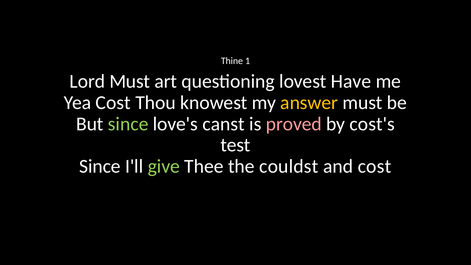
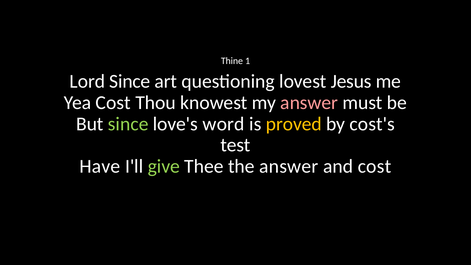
Lord Must: Must -> Since
Have: Have -> Jesus
answer at (309, 103) colour: yellow -> pink
canst: canst -> word
proved colour: pink -> yellow
Since at (100, 166): Since -> Have
the couldst: couldst -> answer
